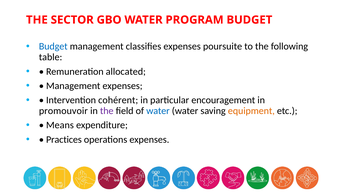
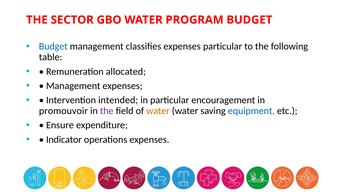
expenses poursuite: poursuite -> particular
cohérent: cohérent -> intended
water at (158, 111) colour: blue -> orange
equipment colour: orange -> blue
Means: Means -> Ensure
Practices: Practices -> Indicator
